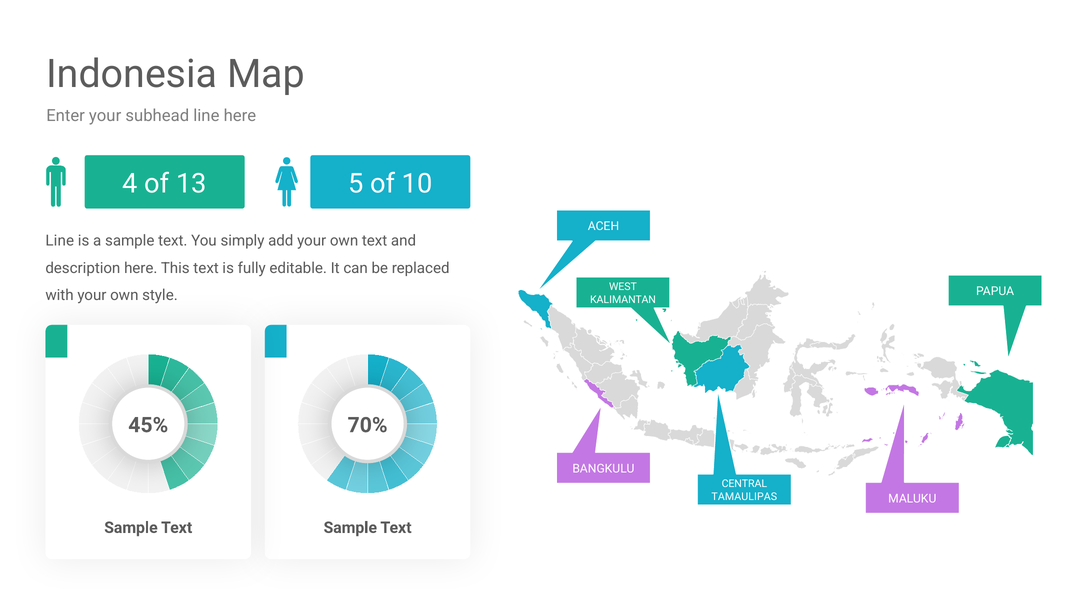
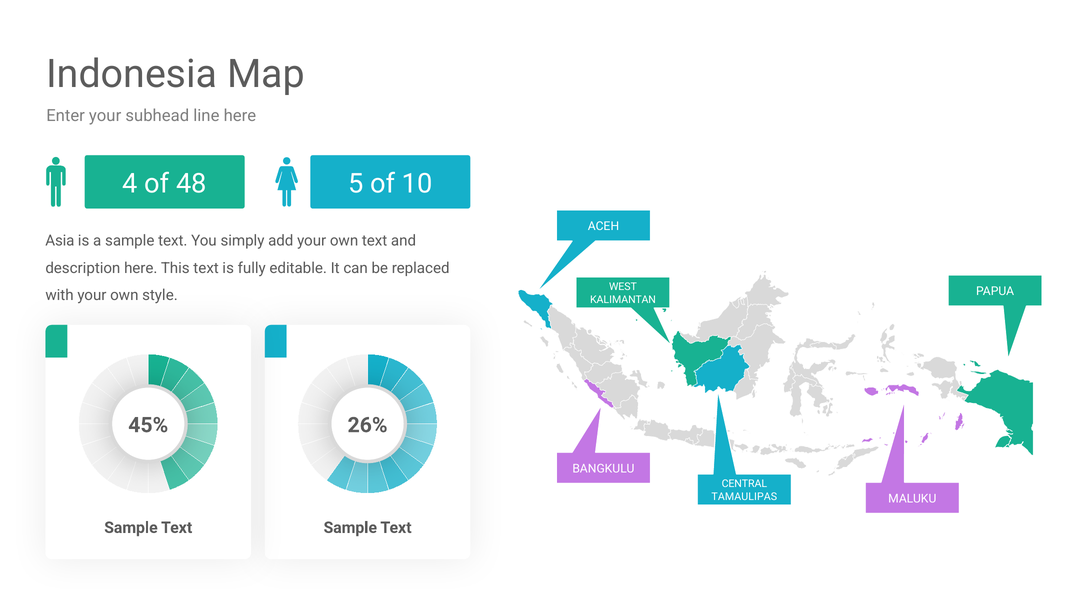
13: 13 -> 48
Line at (60, 241): Line -> Asia
70%: 70% -> 26%
